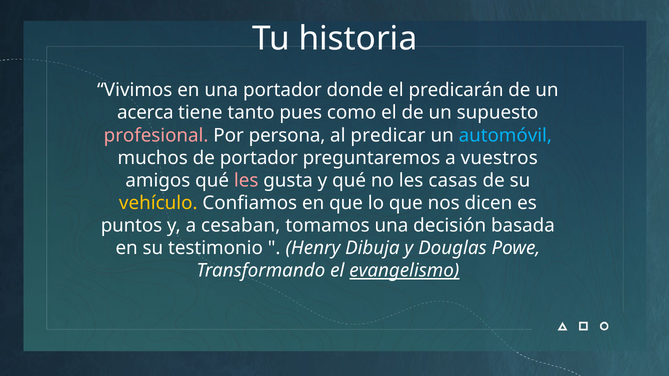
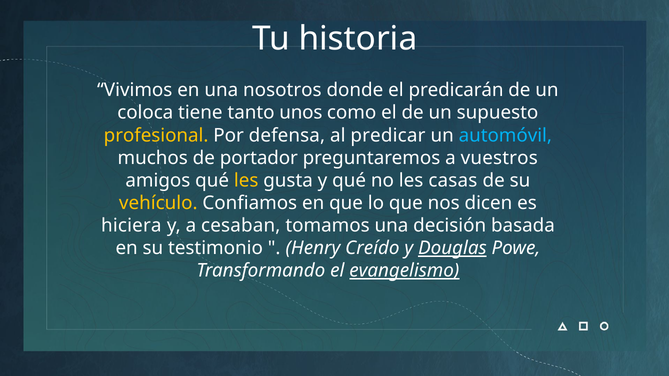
una portador: portador -> nosotros
acerca: acerca -> coloca
pues: pues -> unos
profesional colour: pink -> yellow
persona: persona -> defensa
les at (246, 181) colour: pink -> yellow
puntos: puntos -> hiciera
Dibuja: Dibuja -> Creído
Douglas underline: none -> present
